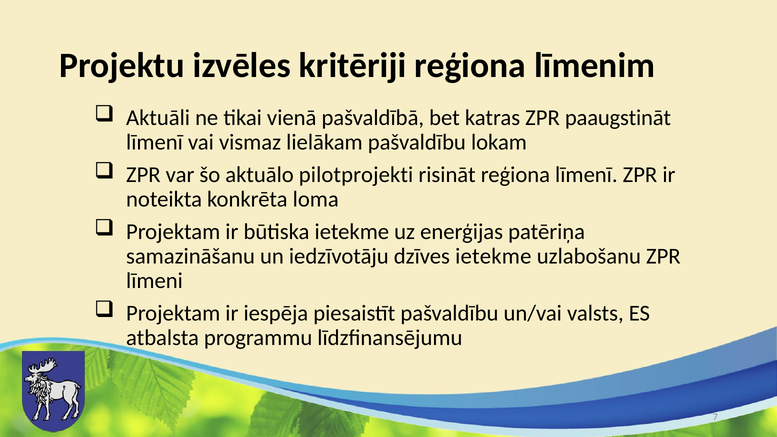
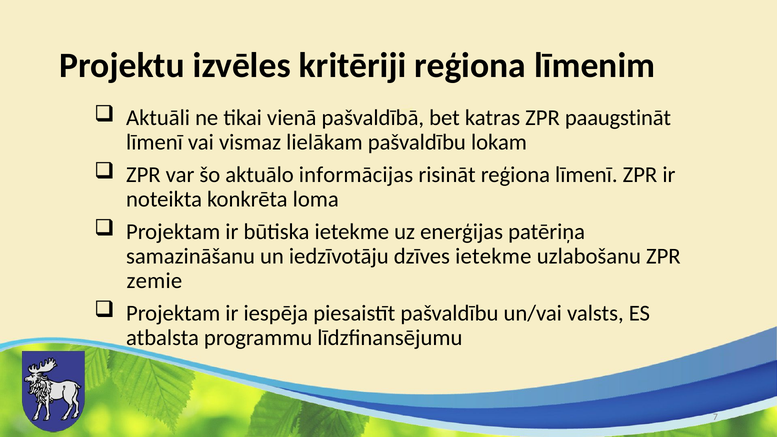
pilotprojekti: pilotprojekti -> informācijas
līmeni: līmeni -> zemie
